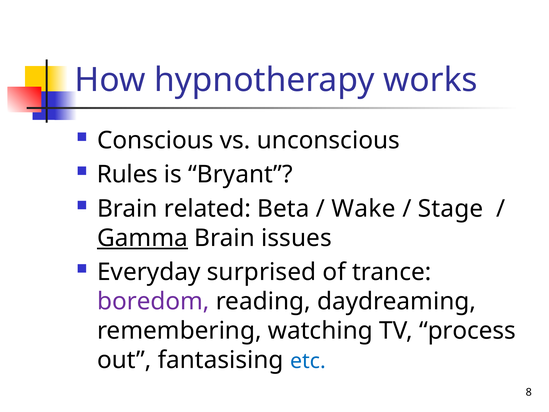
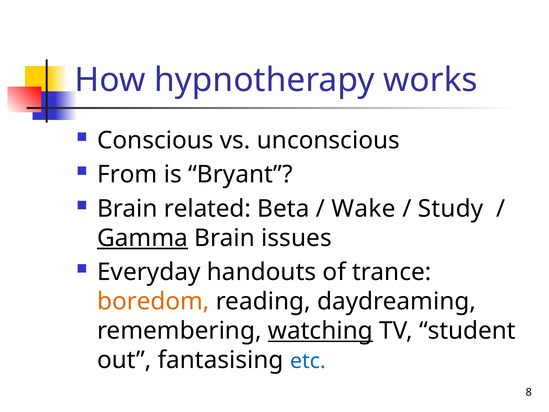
Rules: Rules -> From
Stage: Stage -> Study
surprised: surprised -> handouts
boredom colour: purple -> orange
watching underline: none -> present
process: process -> student
